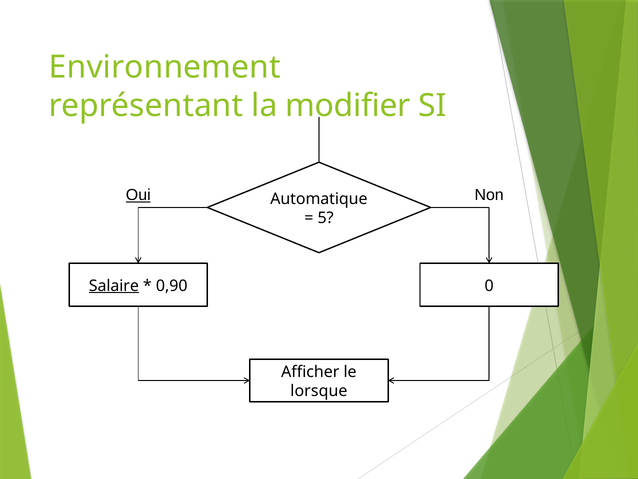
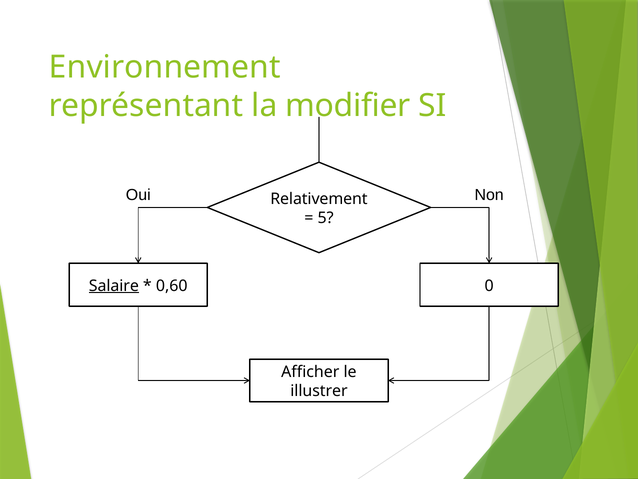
Oui underline: present -> none
Automatique: Automatique -> Relativement
0,90: 0,90 -> 0,60
lorsque: lorsque -> illustrer
